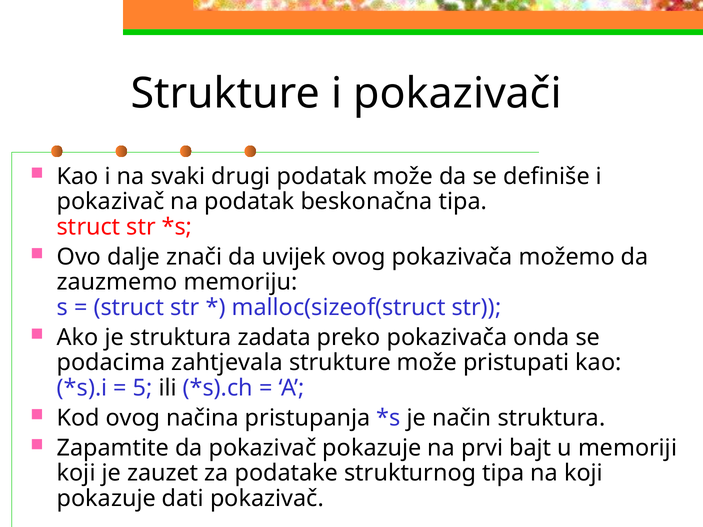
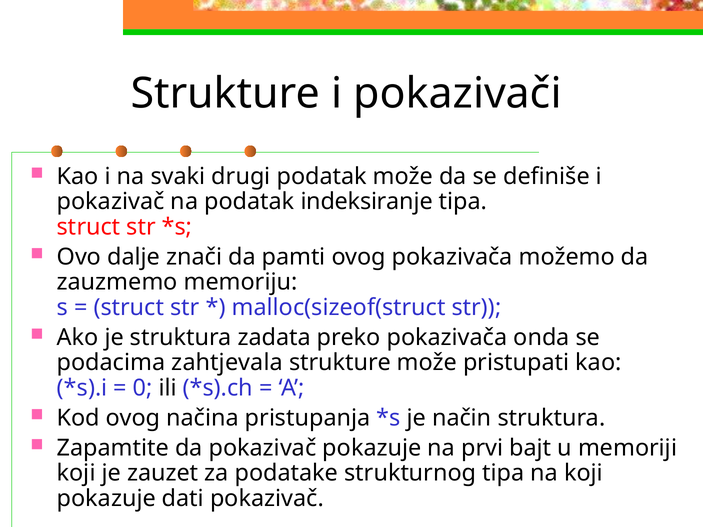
beskonačna: beskonačna -> indeksiranje
uvijek: uvijek -> pamti
5: 5 -> 0
